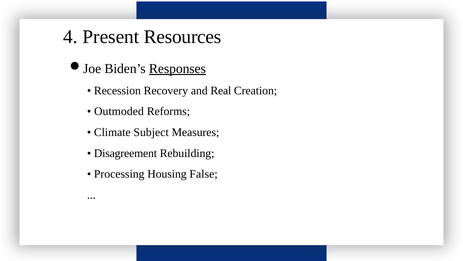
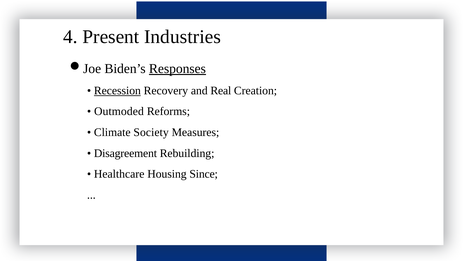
Resources: Resources -> Industries
Recession underline: none -> present
Subject: Subject -> Society
Processing: Processing -> Healthcare
False: False -> Since
